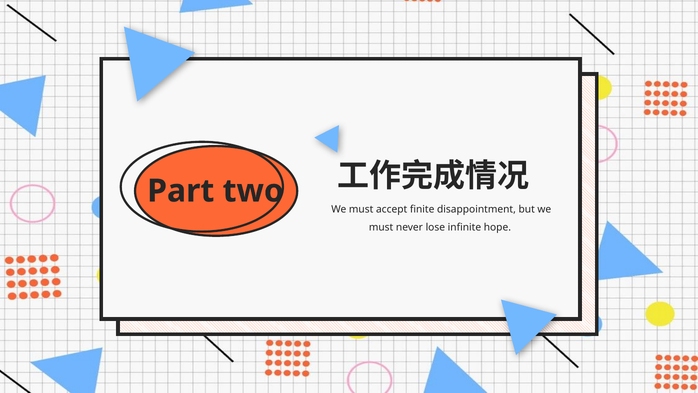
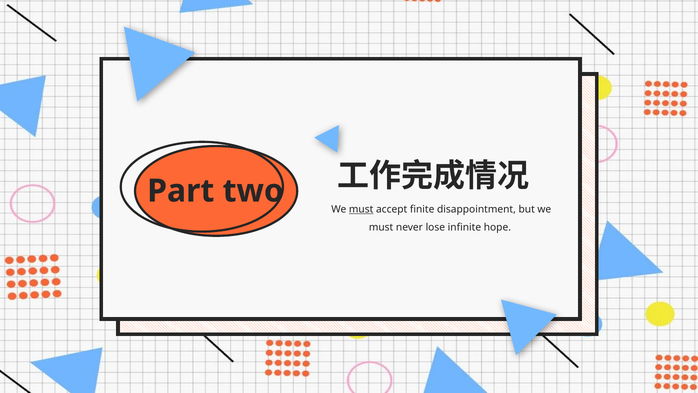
must at (361, 209) underline: none -> present
